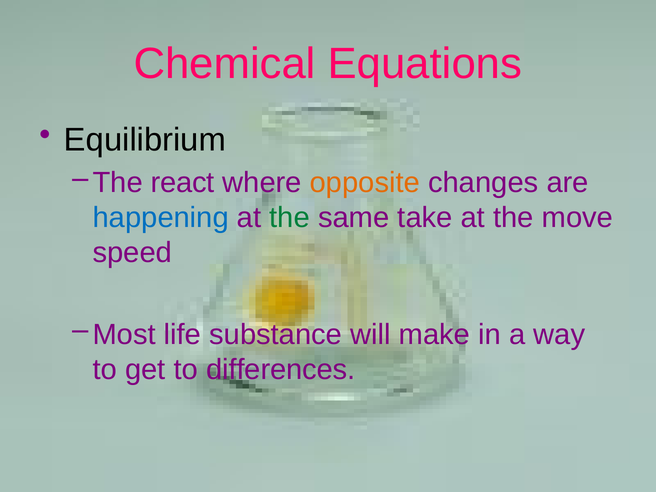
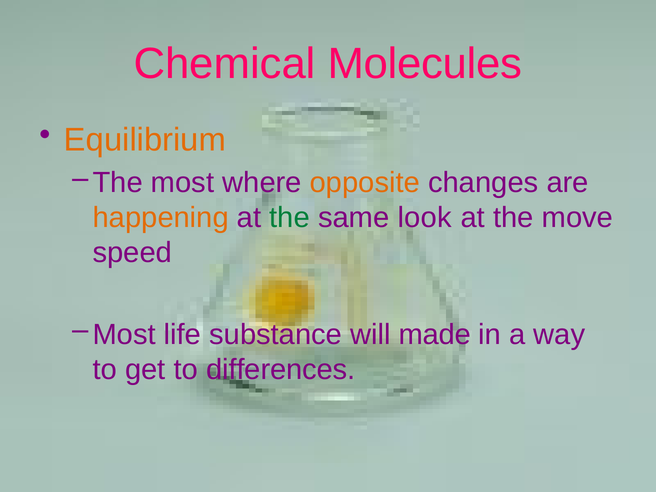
Equations: Equations -> Molecules
Equilibrium colour: black -> orange
The react: react -> most
happening colour: blue -> orange
take: take -> look
make: make -> made
